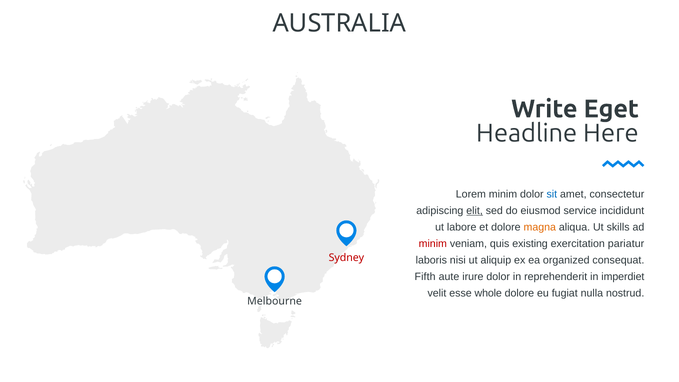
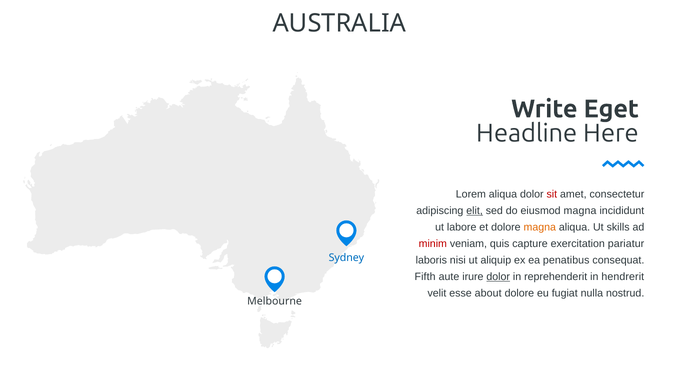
Lorem minim: minim -> aliqua
sit colour: blue -> red
eiusmod service: service -> magna
existing: existing -> capture
Sydney colour: red -> blue
organized: organized -> penatibus
dolor at (498, 277) underline: none -> present
imperdiet: imperdiet -> hendrerit
whole: whole -> about
